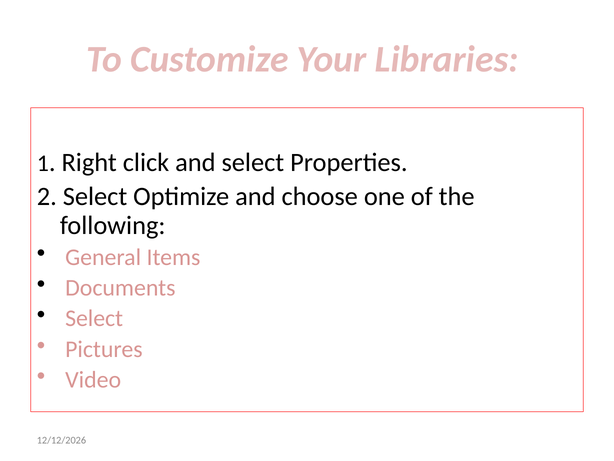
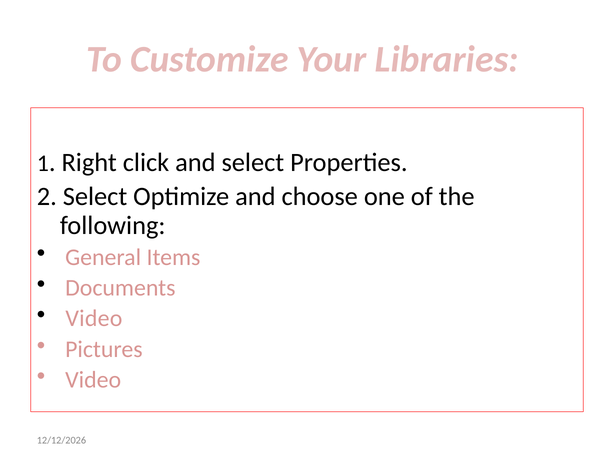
Select at (94, 318): Select -> Video
